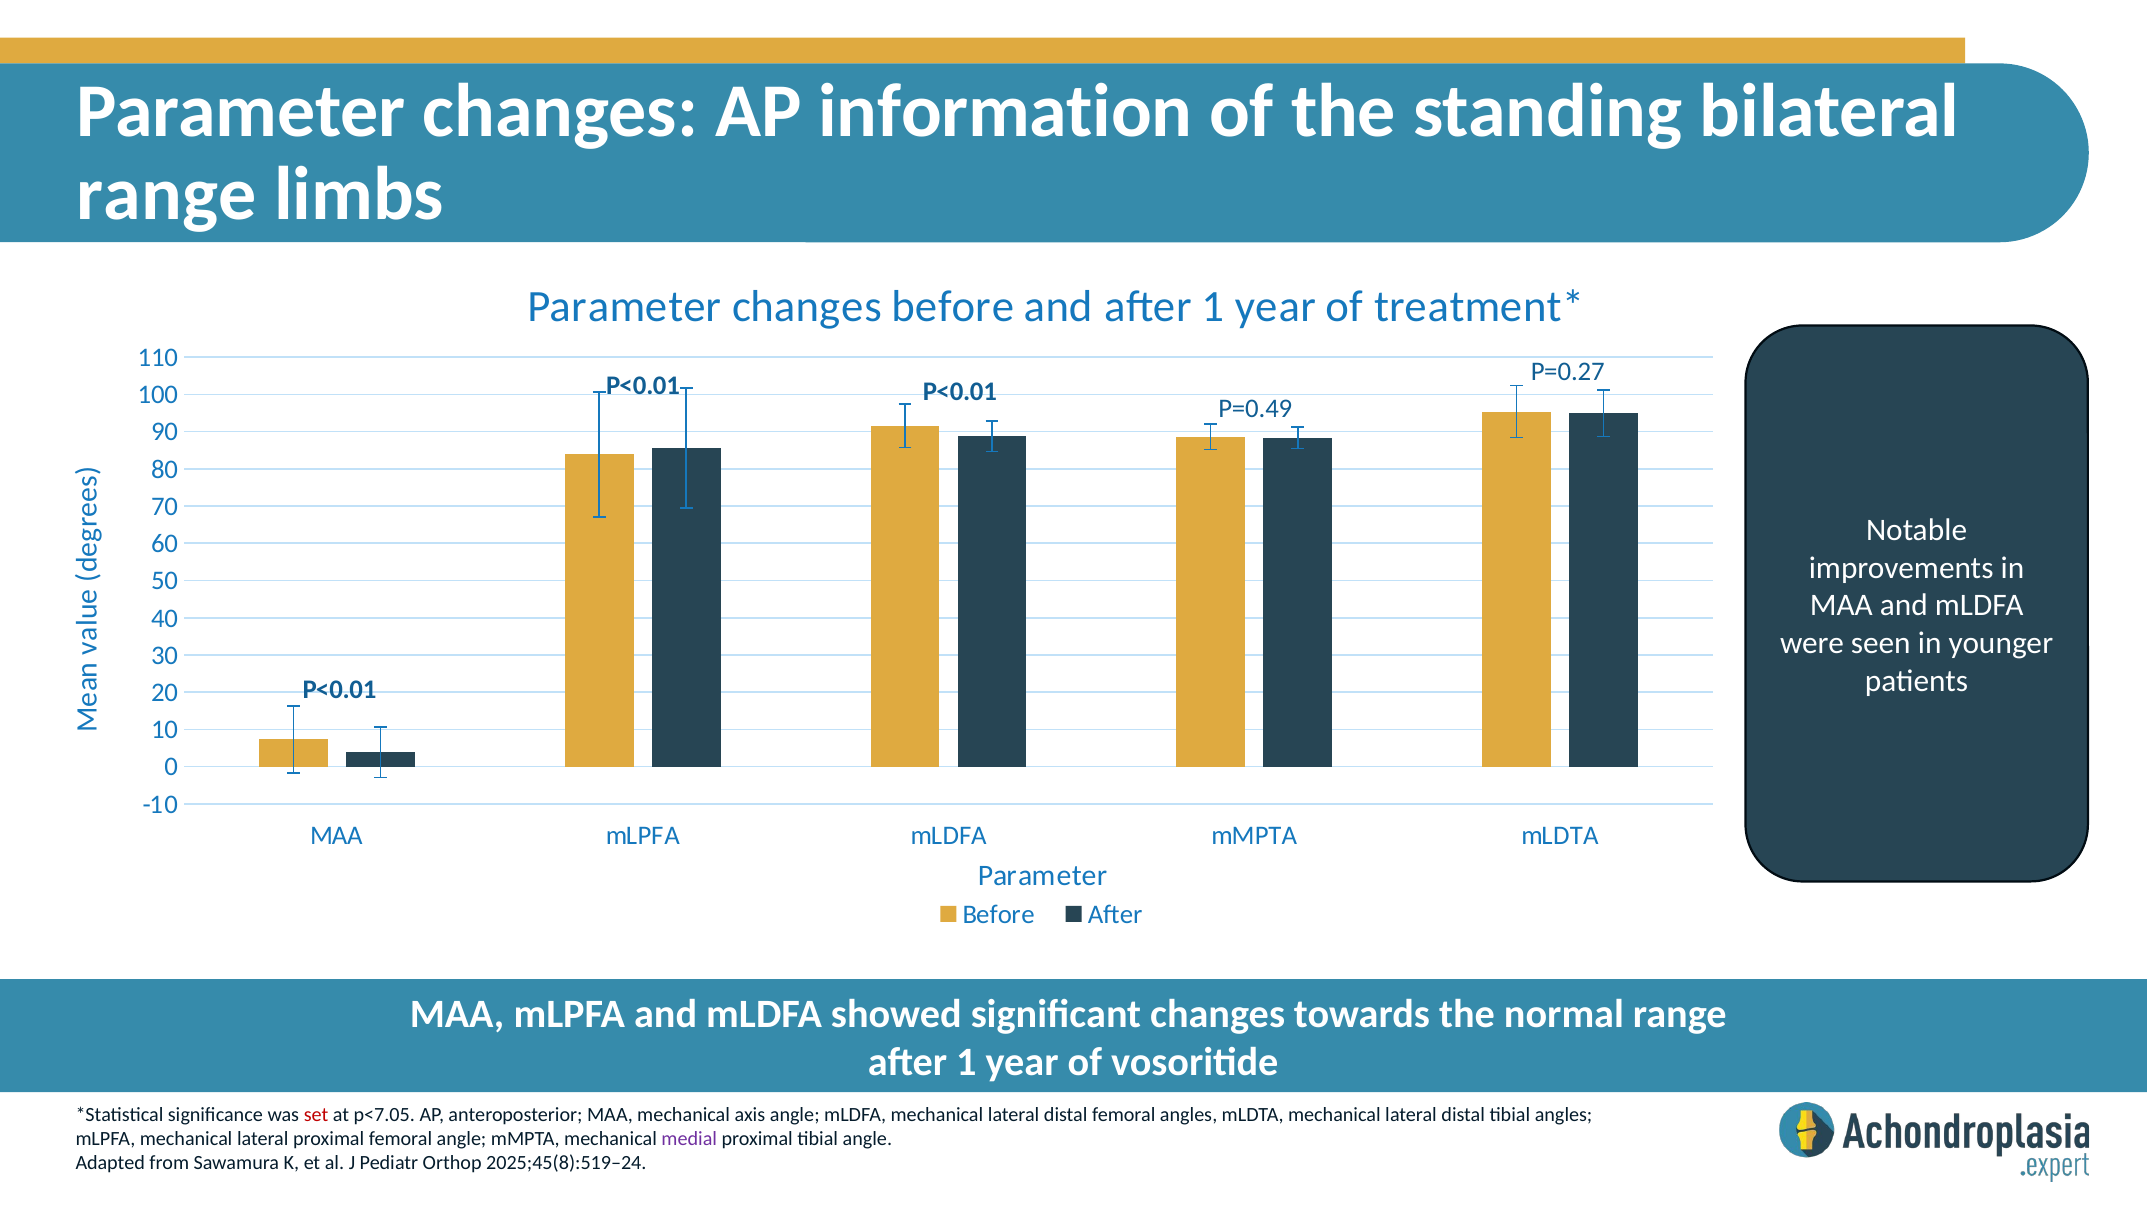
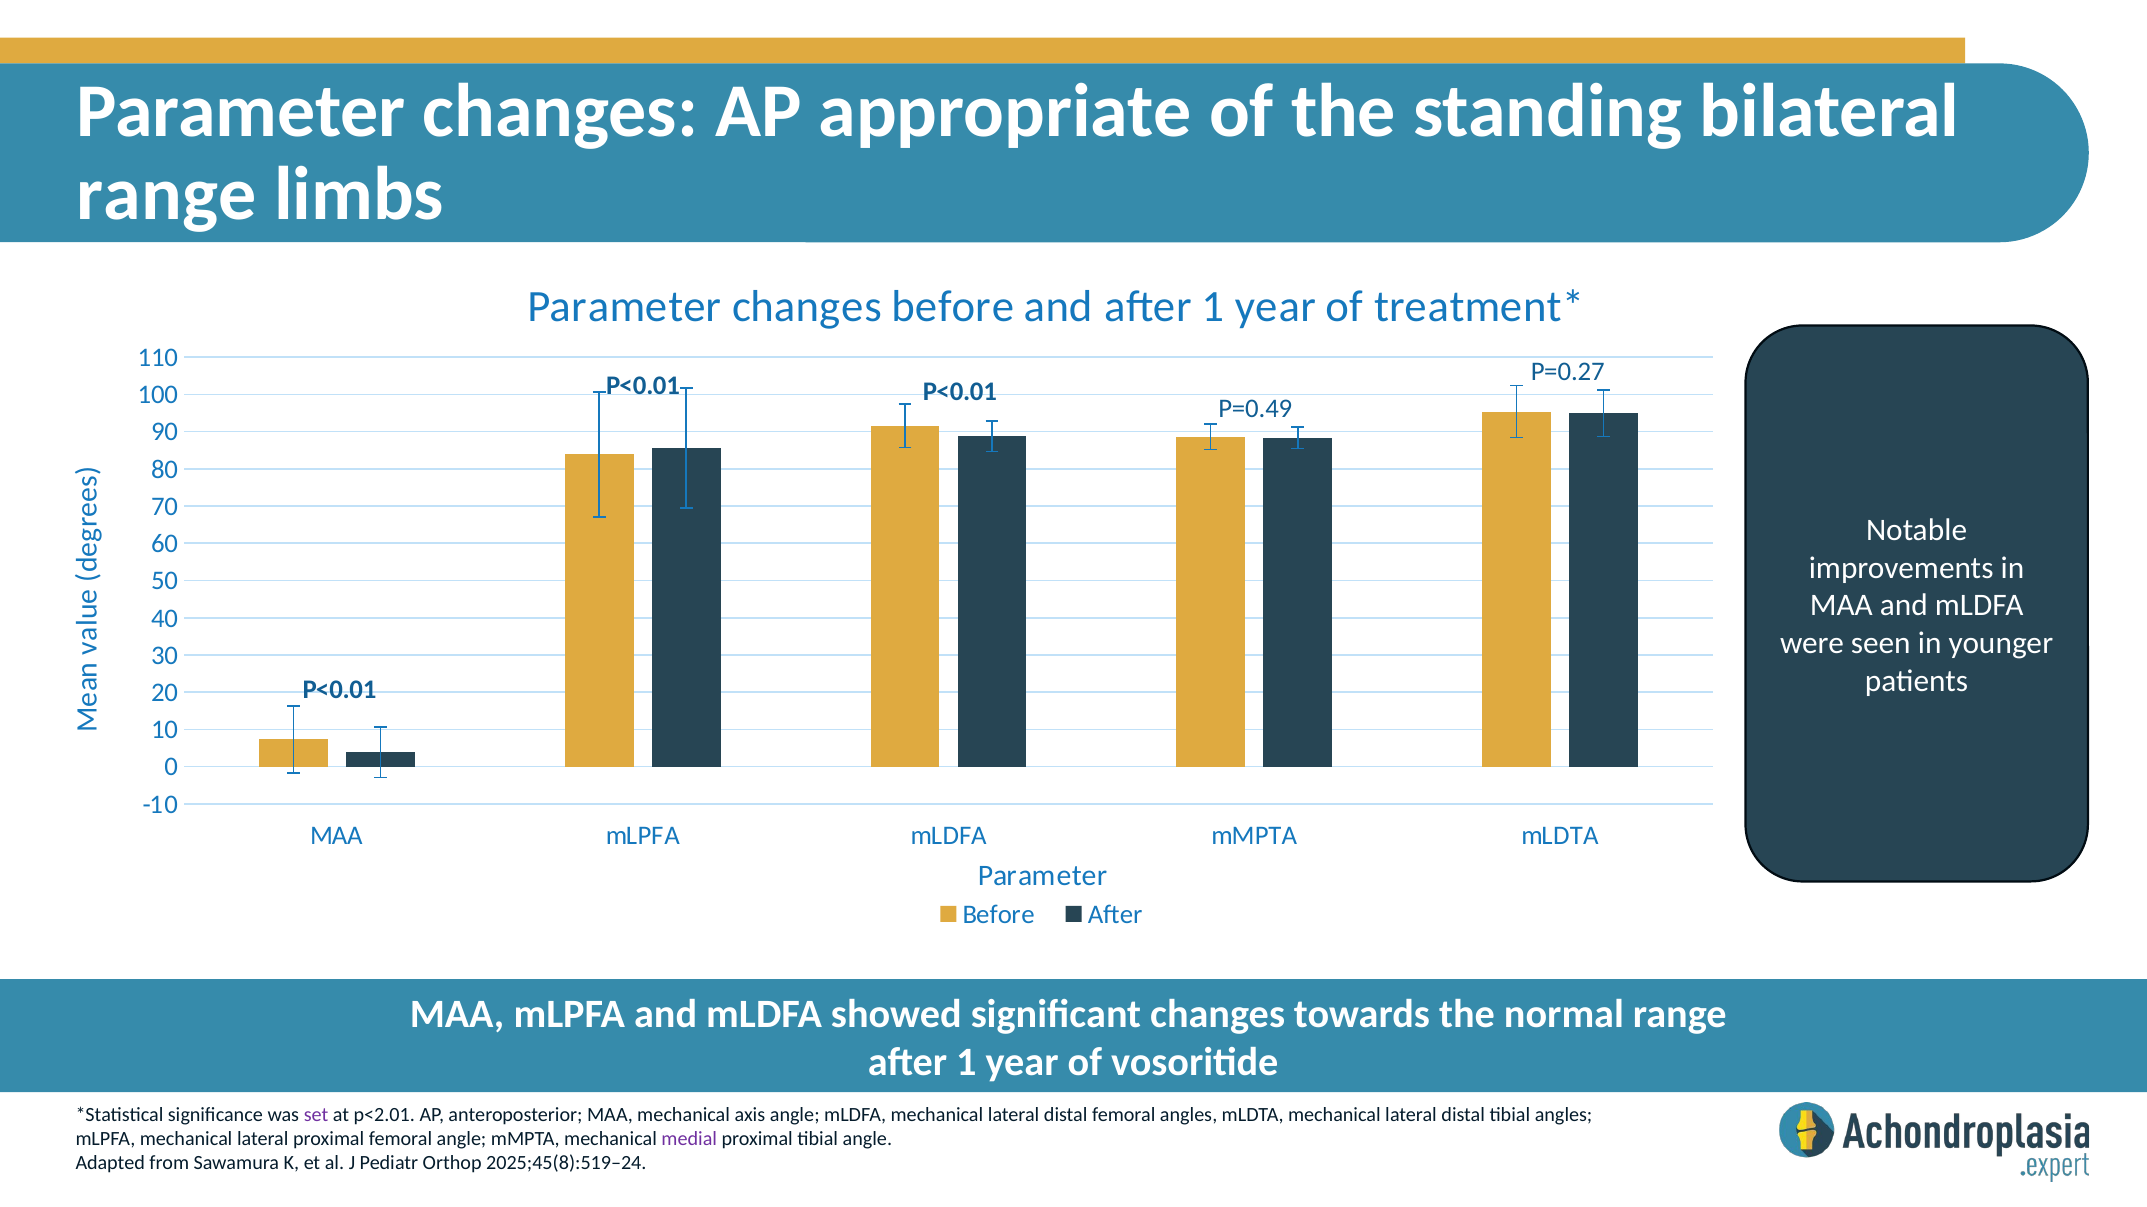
information: information -> appropriate
set colour: red -> purple
p<7.05: p<7.05 -> p<2.01
